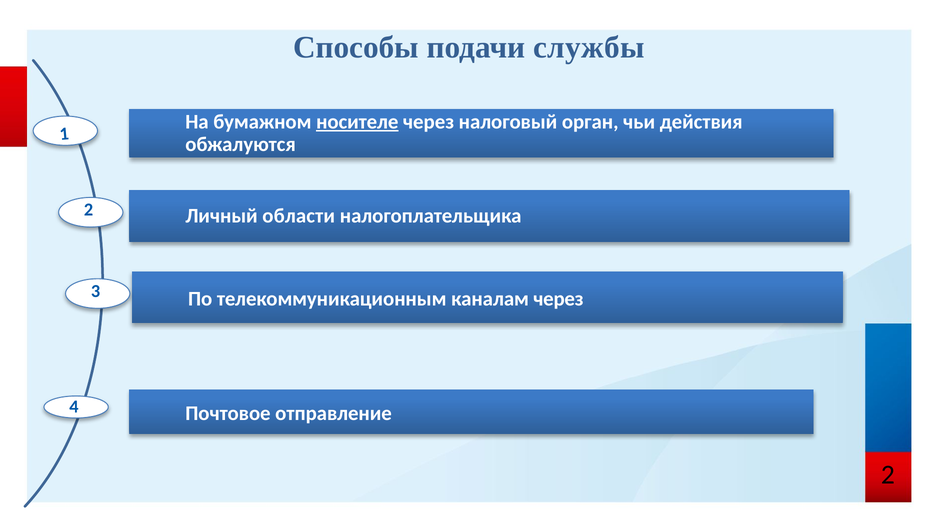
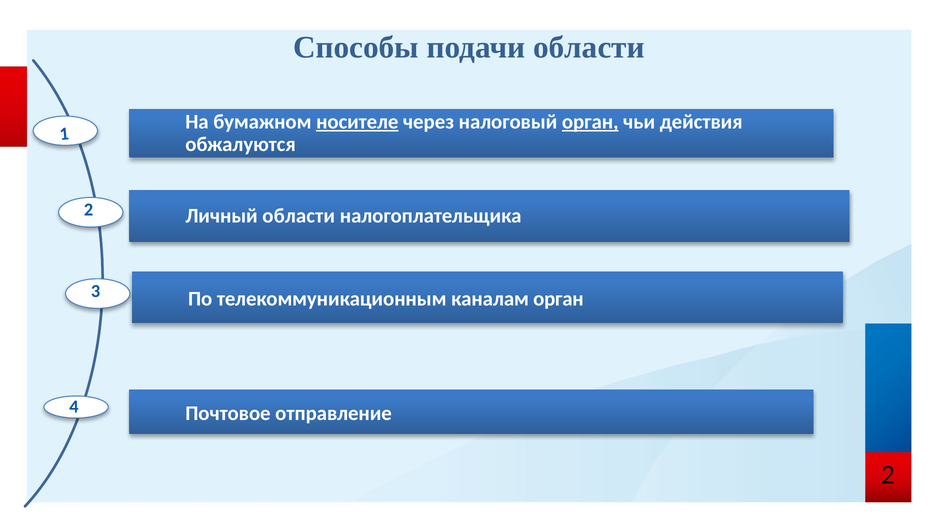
подачи службы: службы -> области
орган at (590, 122) underline: none -> present
каналам через: через -> орган
